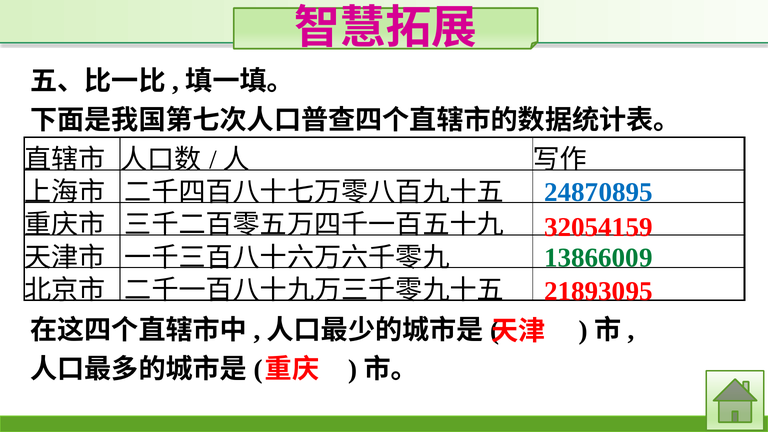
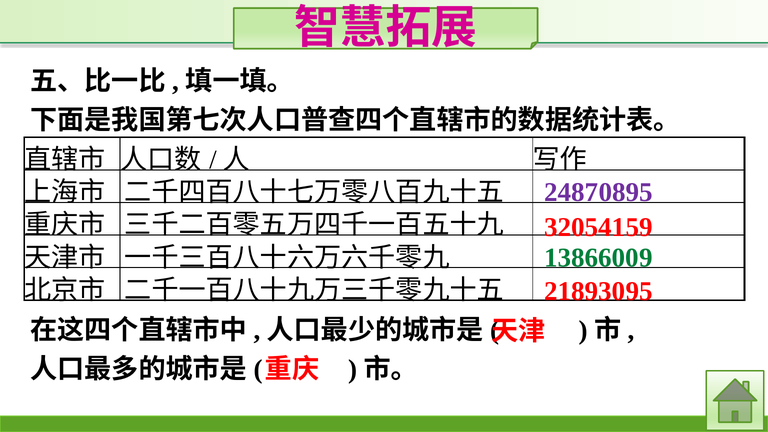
24870895 colour: blue -> purple
